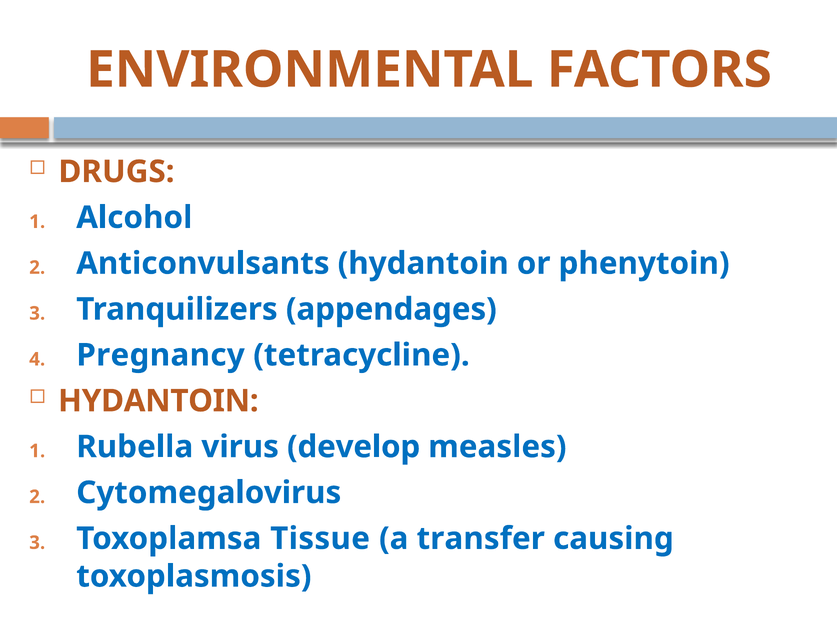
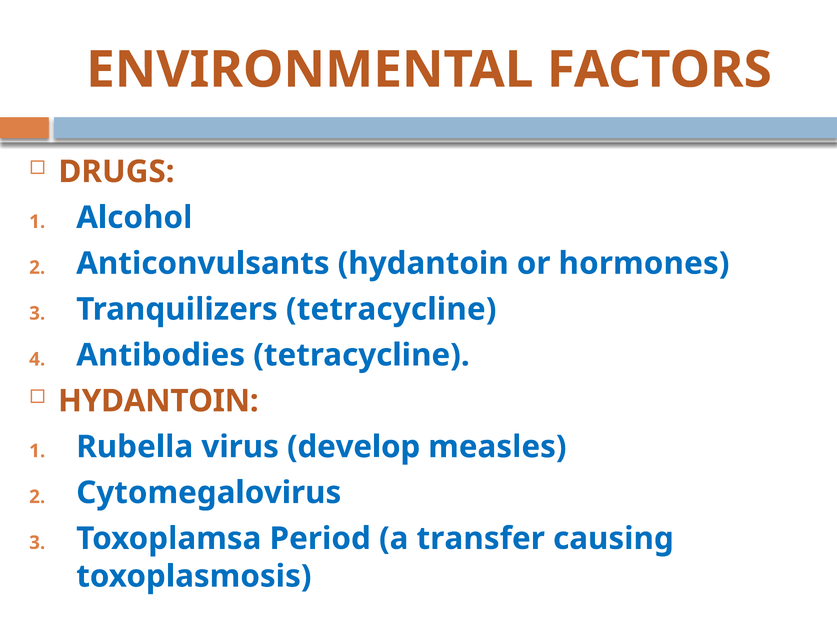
phenytoin: phenytoin -> hormones
Tranquilizers appendages: appendages -> tetracycline
Pregnancy: Pregnancy -> Antibodies
Tissue: Tissue -> Period
